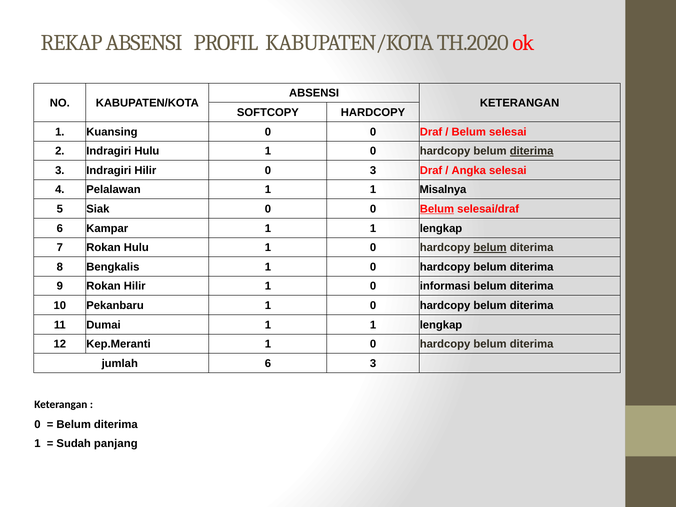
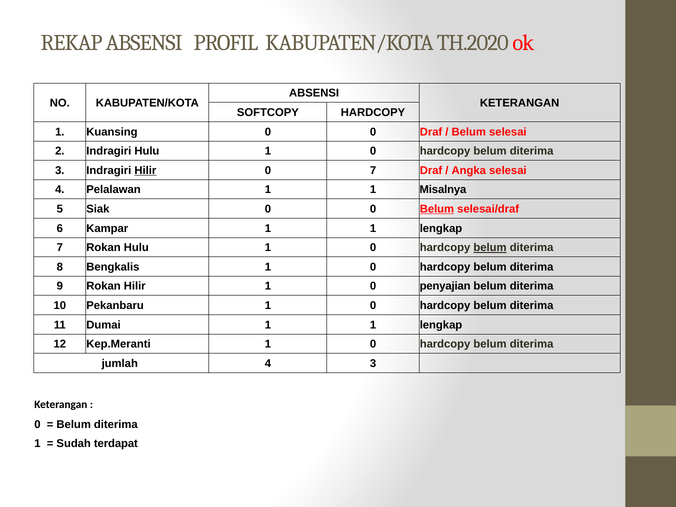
diterima at (532, 151) underline: present -> none
Hilir at (145, 170) underline: none -> present
0 3: 3 -> 7
informasi: informasi -> penyajian
jumlah 6: 6 -> 4
panjang: panjang -> terdapat
